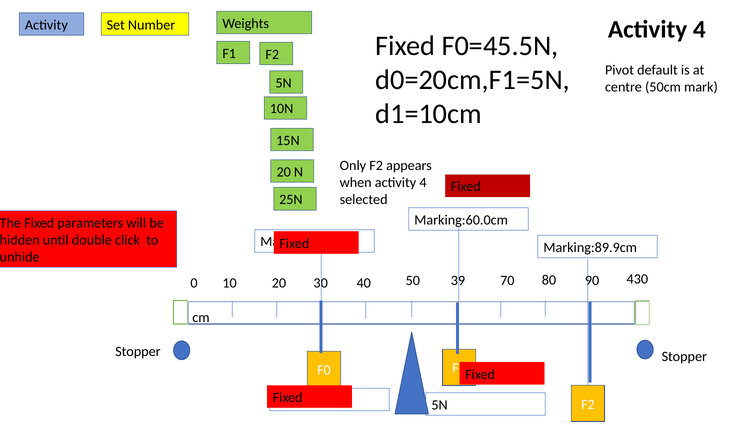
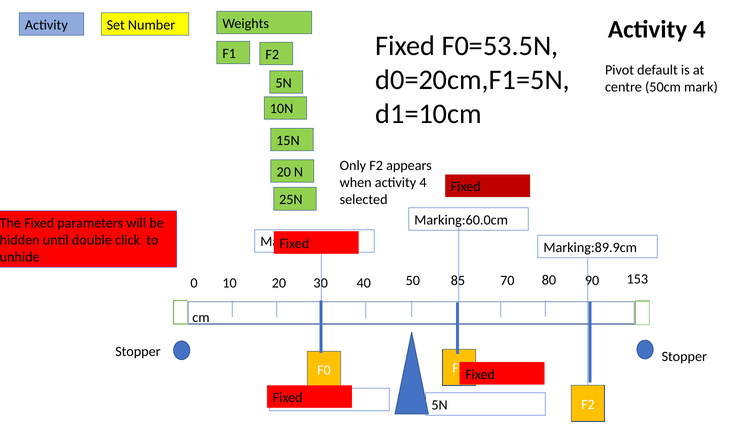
F0=45.5N: F0=45.5N -> F0=53.5N
39: 39 -> 85
430: 430 -> 153
